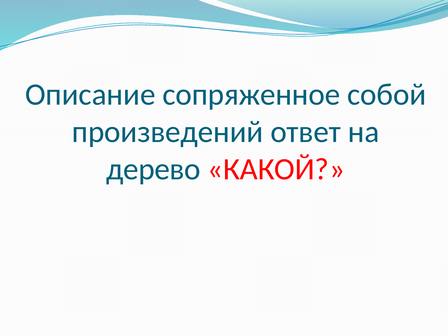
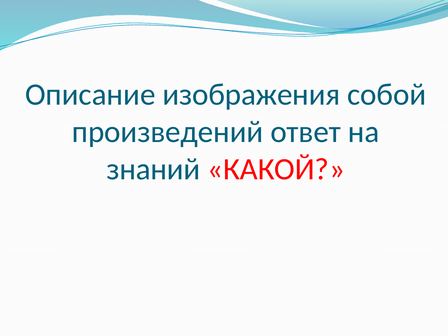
сопряженное: сопряженное -> изображения
дерево: дерево -> знаний
